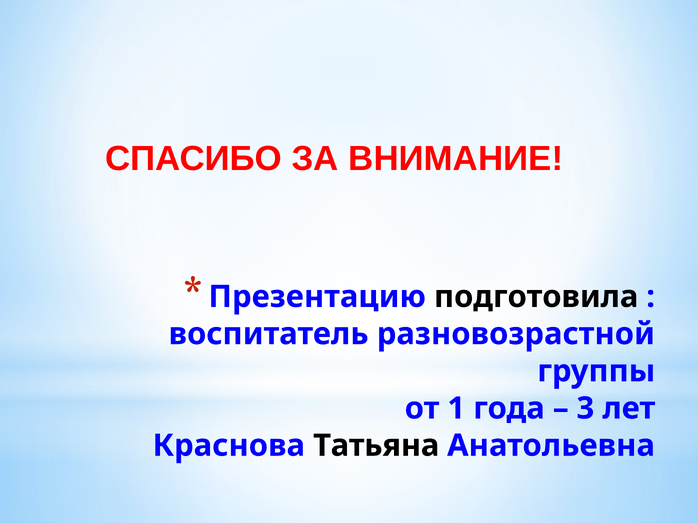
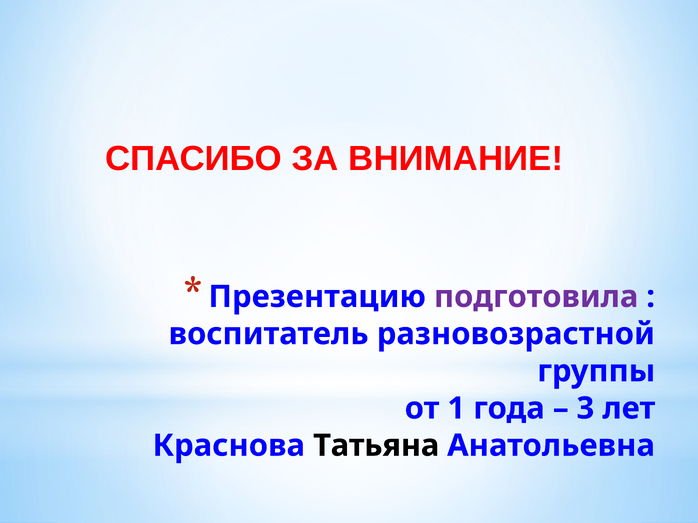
подготовила colour: black -> purple
